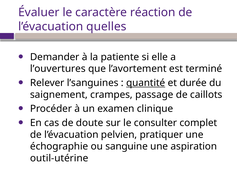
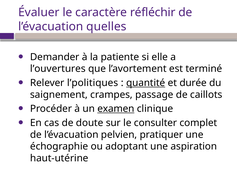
réaction: réaction -> réfléchir
l’sanguines: l’sanguines -> l’politiques
examen underline: none -> present
sanguine: sanguine -> adoptant
outil-utérine: outil-utérine -> haut-utérine
